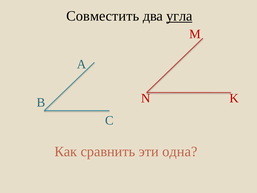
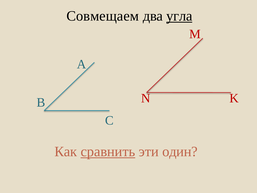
Совместить: Совместить -> Совмещаем
сравнить underline: none -> present
одна: одна -> один
